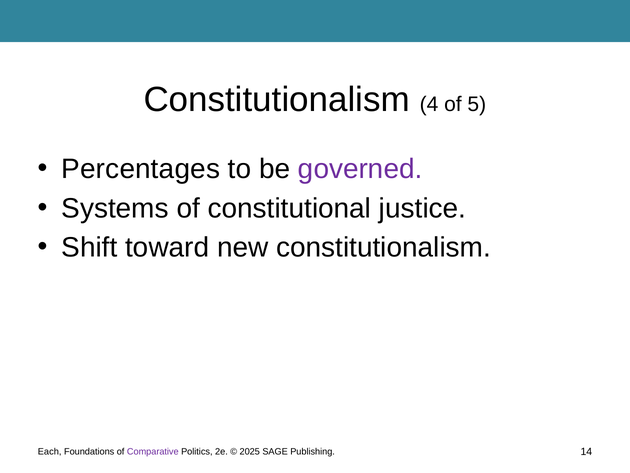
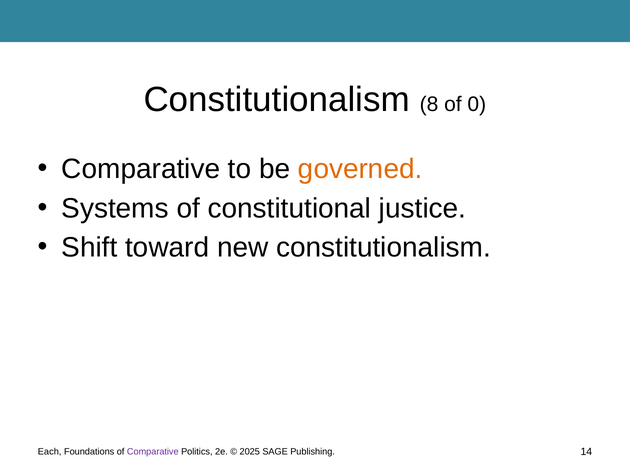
4: 4 -> 8
5: 5 -> 0
Percentages at (141, 169): Percentages -> Comparative
governed colour: purple -> orange
